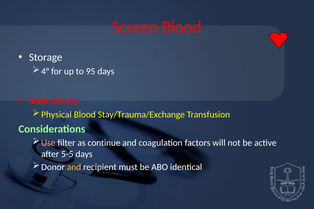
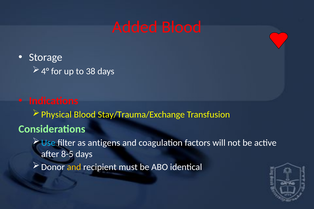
Screen: Screen -> Added
95: 95 -> 38
Use colour: pink -> light blue
continue: continue -> antigens
5-5: 5-5 -> 8-5
